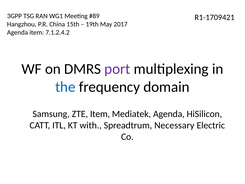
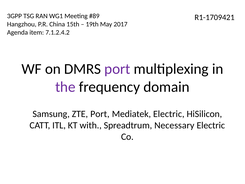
the colour: blue -> purple
ZTE Item: Item -> Port
Mediatek Agenda: Agenda -> Electric
